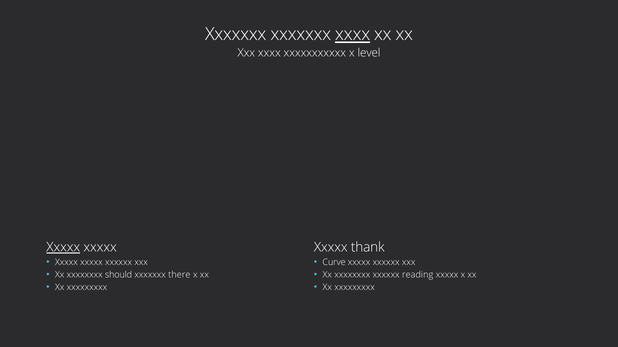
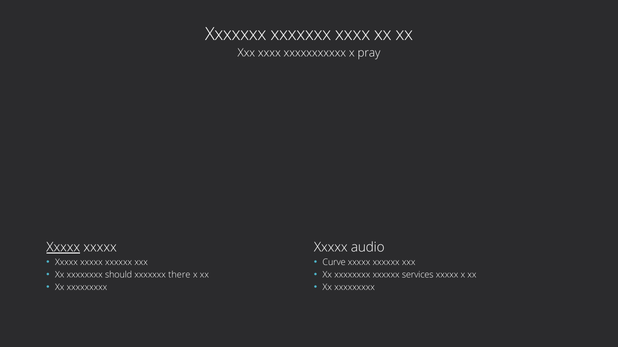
xxxx at (353, 35) underline: present -> none
level: level -> pray
thank: thank -> audio
reading: reading -> services
